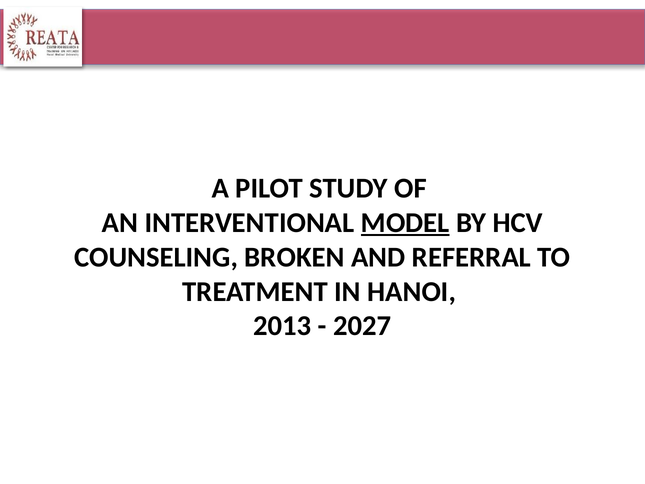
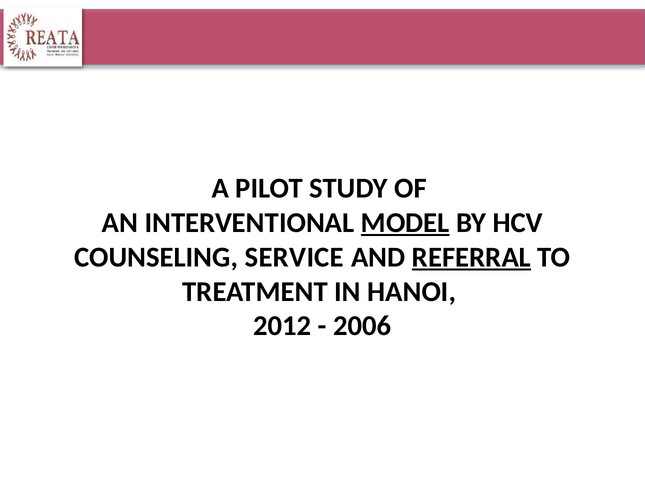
BROKEN: BROKEN -> SERVICE
REFERRAL underline: none -> present
2013: 2013 -> 2012
2027: 2027 -> 2006
